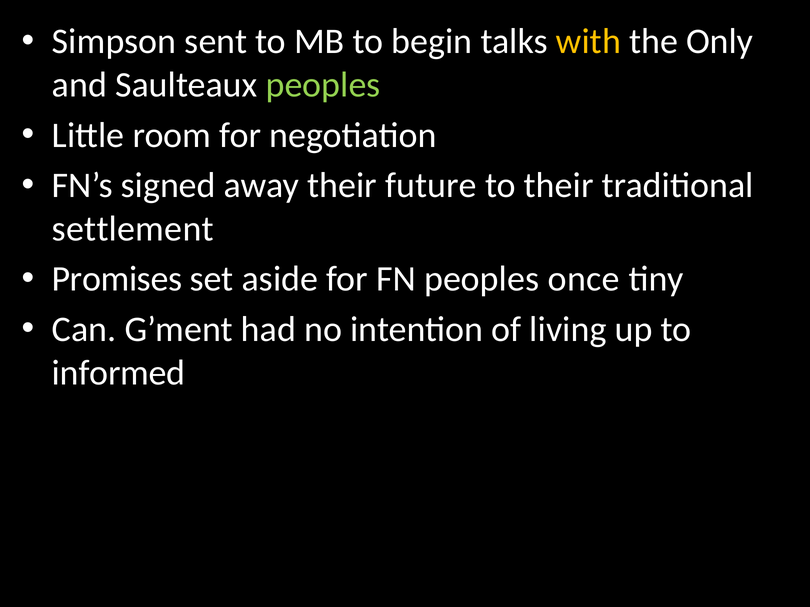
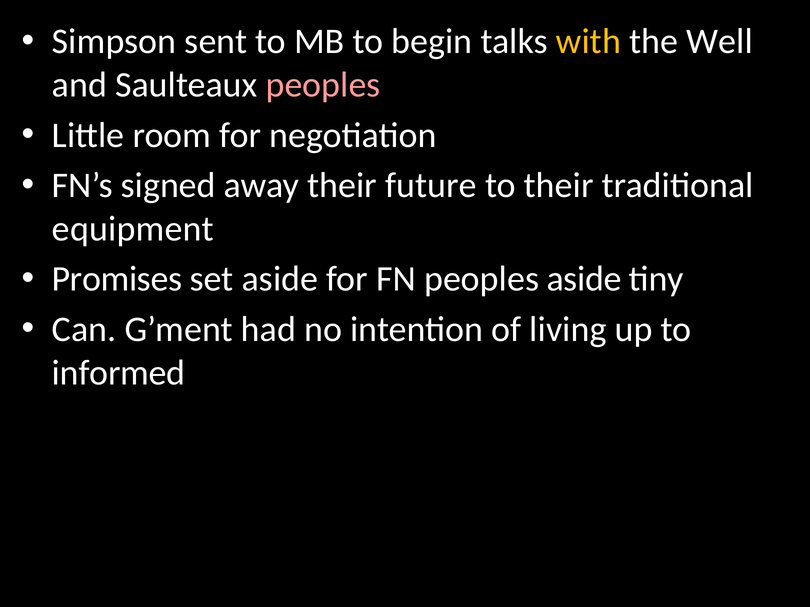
Only: Only -> Well
peoples at (323, 85) colour: light green -> pink
settlement: settlement -> equipment
peoples once: once -> aside
